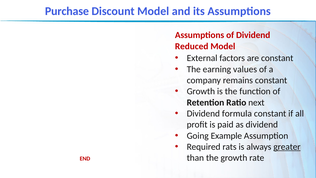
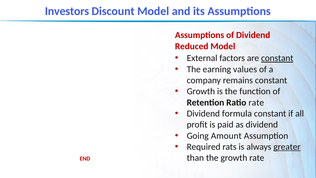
Purchase: Purchase -> Investors
constant at (277, 58) underline: none -> present
Ratio next: next -> rate
Example: Example -> Amount
